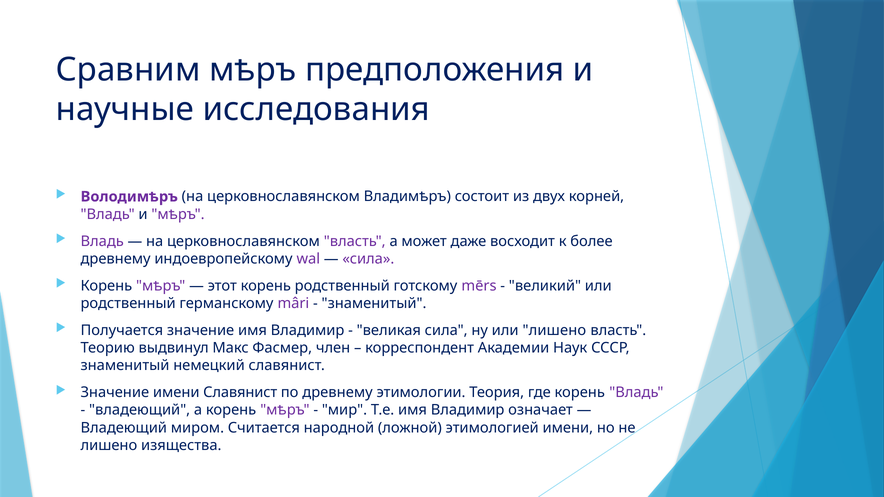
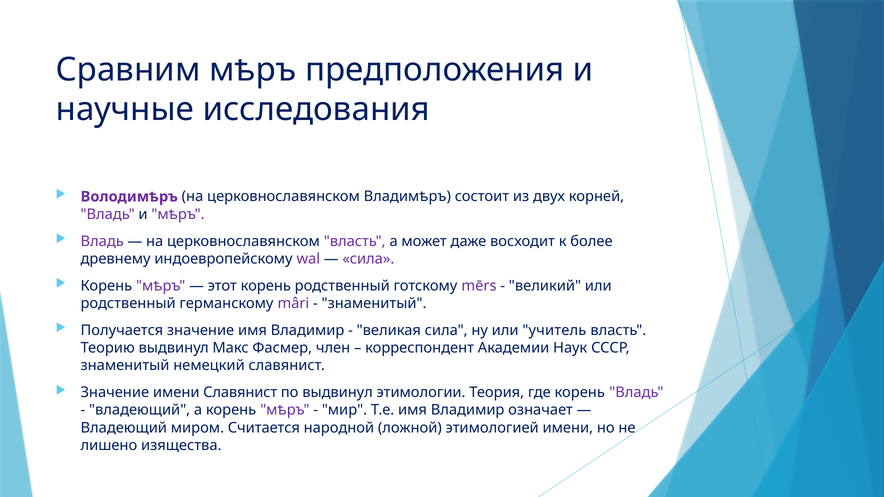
или лишено: лишено -> учитель
по древнему: древнему -> выдвинул
